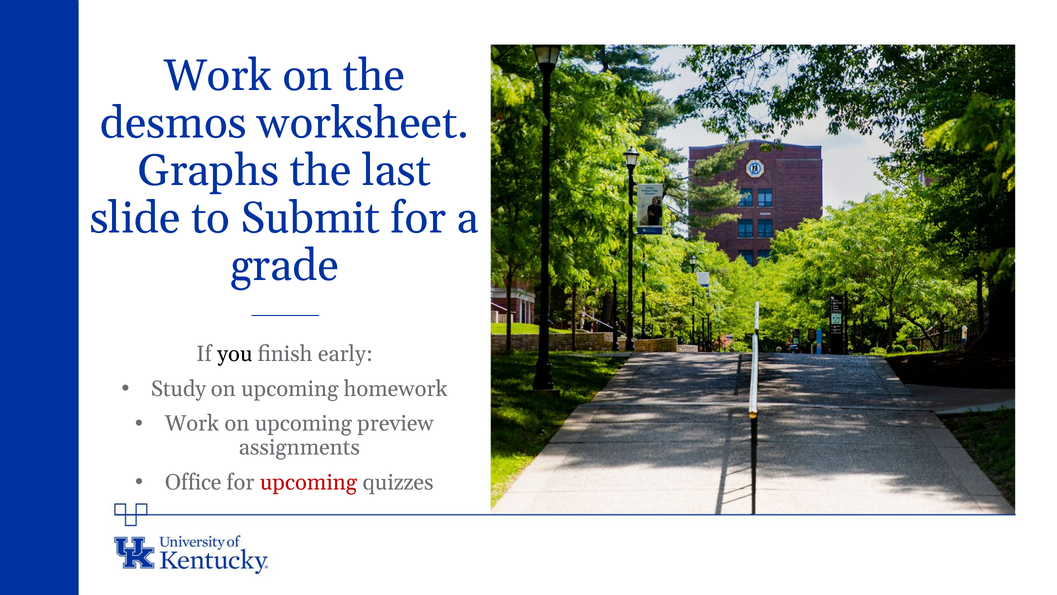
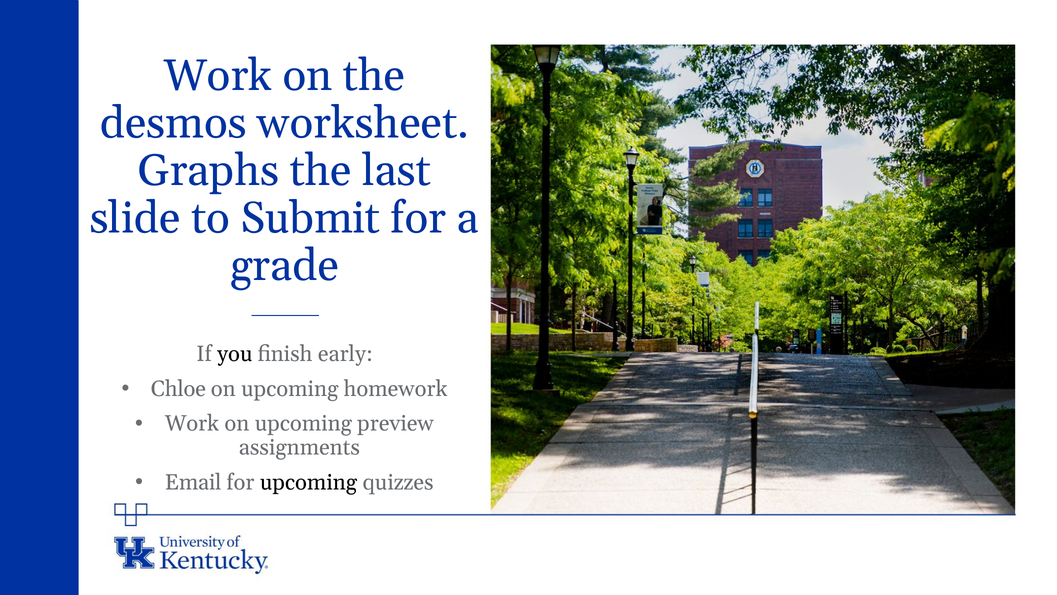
Study: Study -> Chloe
Office: Office -> Email
upcoming at (308, 482) colour: red -> black
